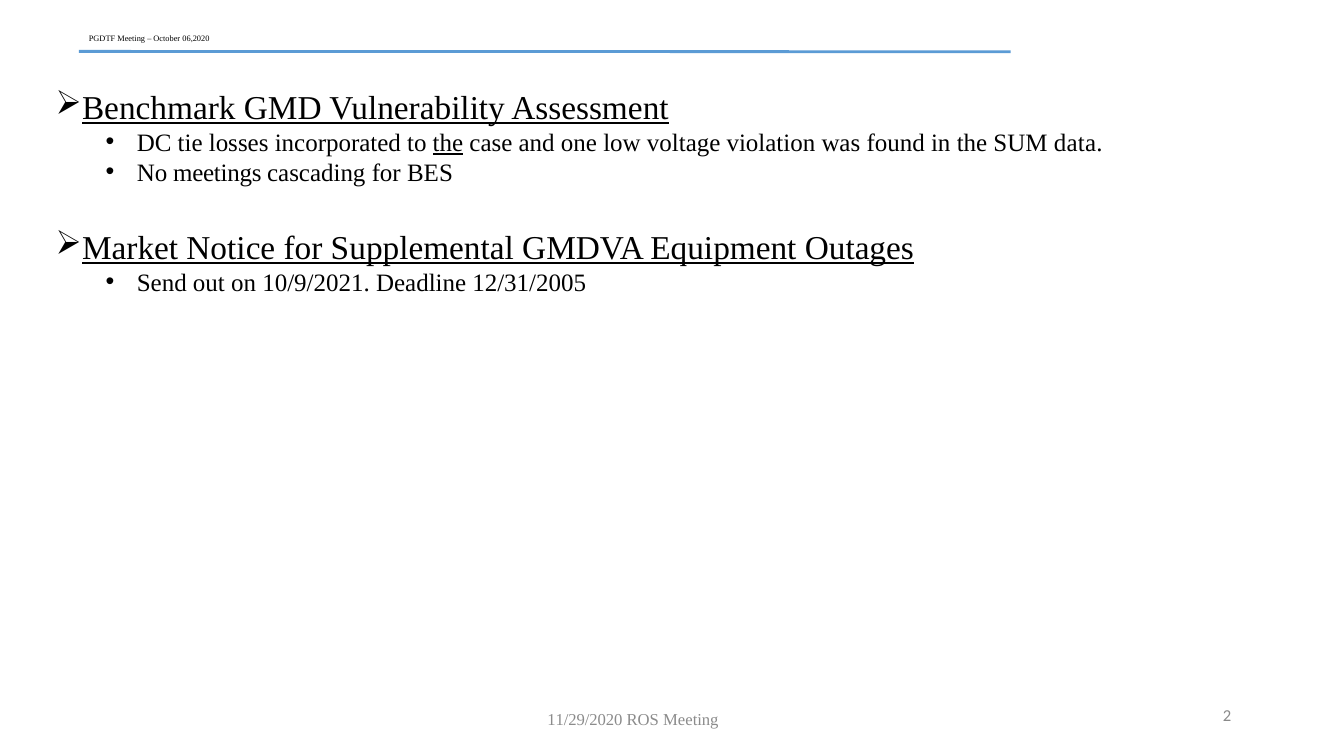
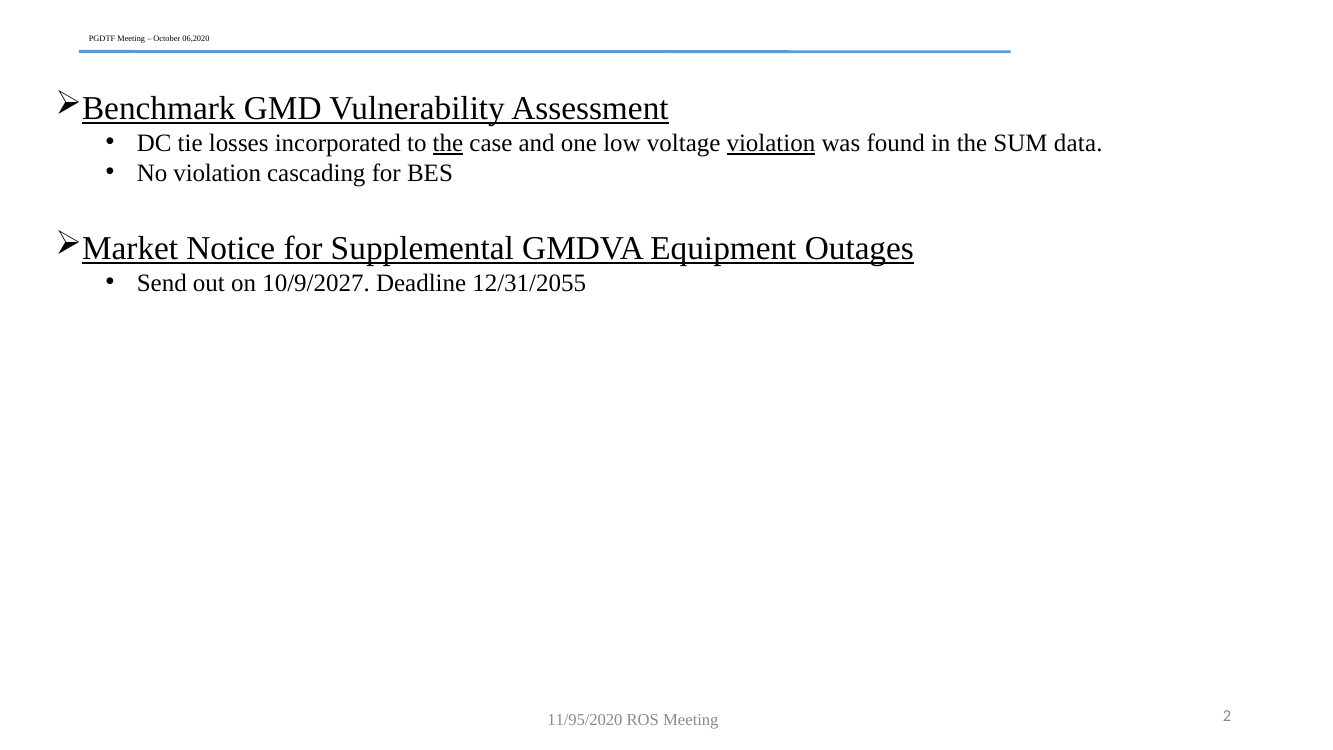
violation at (771, 143) underline: none -> present
No meetings: meetings -> violation
10/9/2021: 10/9/2021 -> 10/9/2027
12/31/2005: 12/31/2005 -> 12/31/2055
11/29/2020: 11/29/2020 -> 11/95/2020
